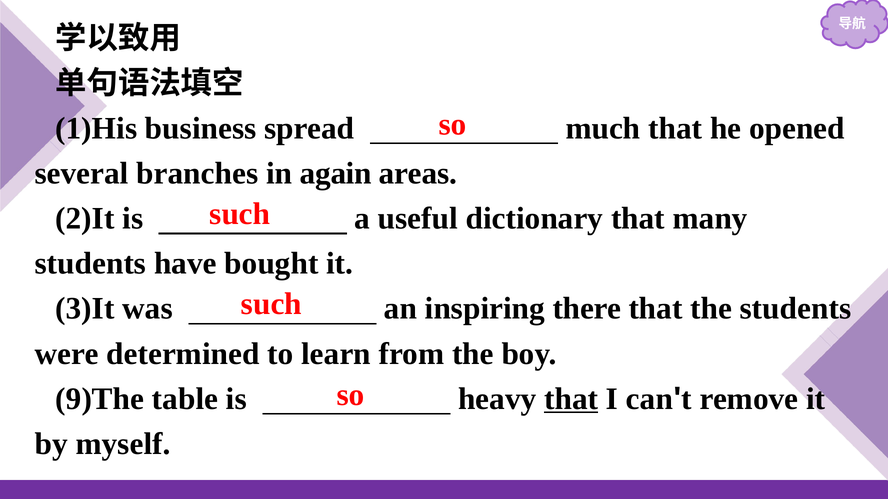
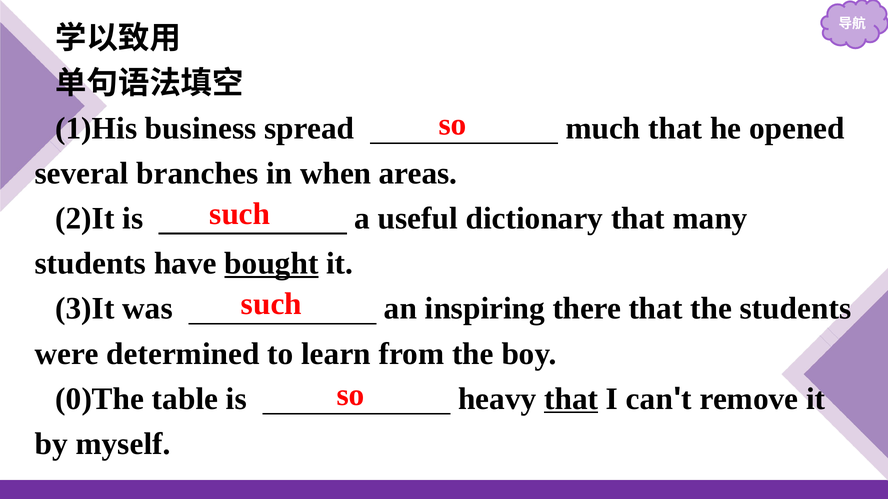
again: again -> when
bought underline: none -> present
9)The: 9)The -> 0)The
